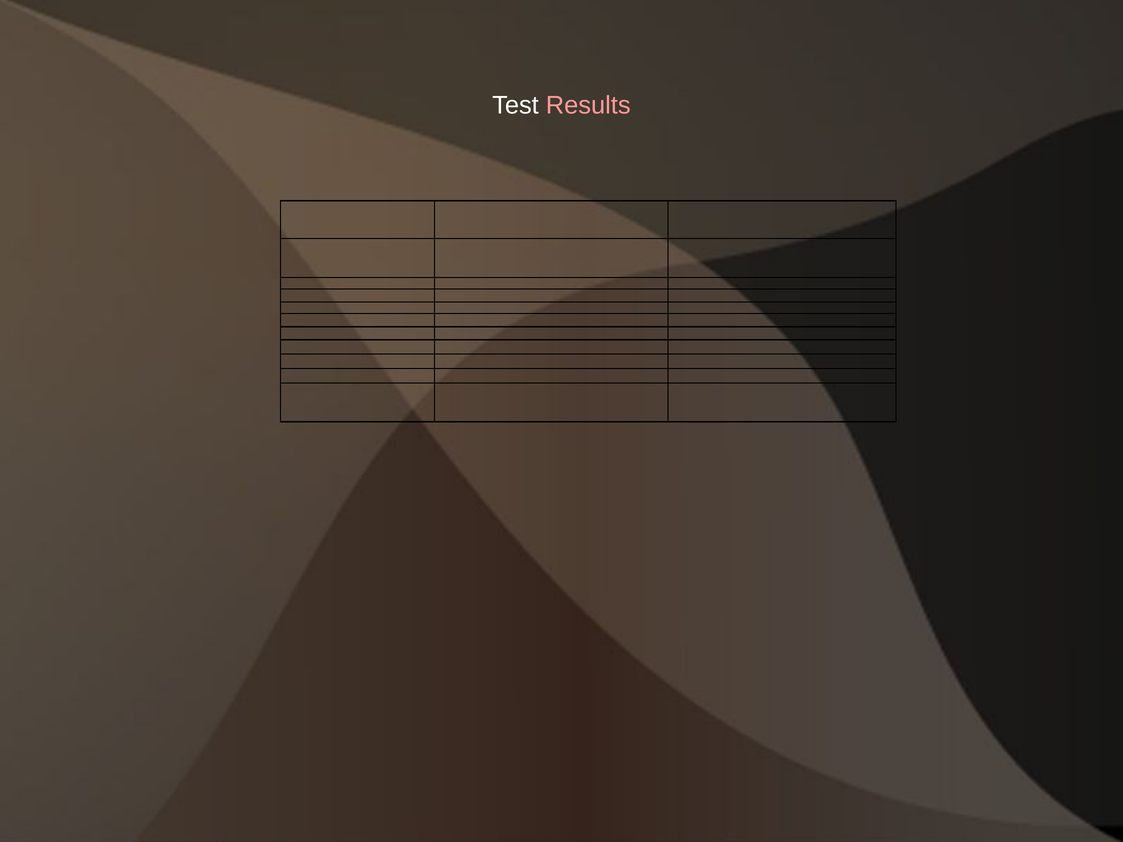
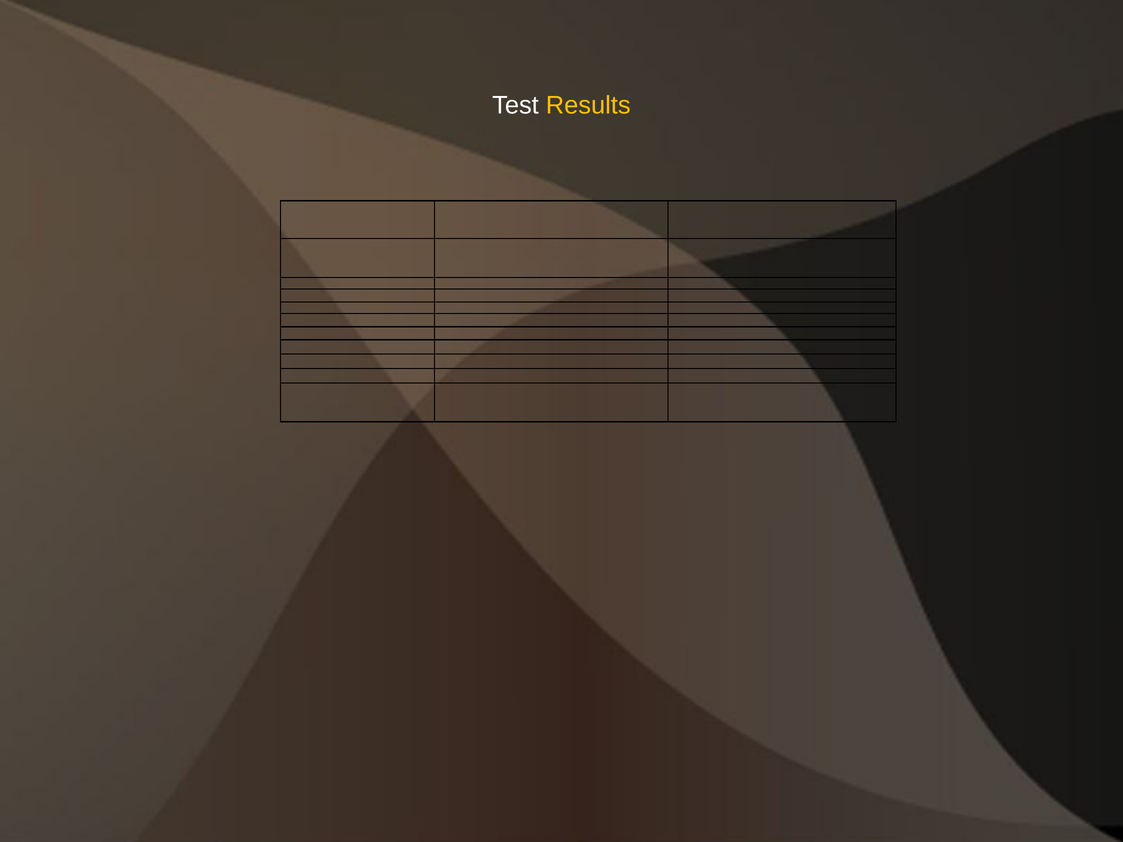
Results colour: pink -> yellow
